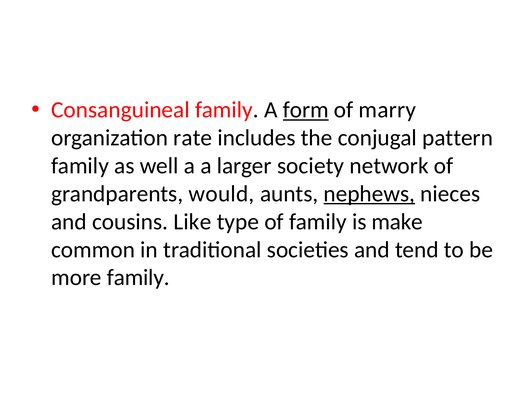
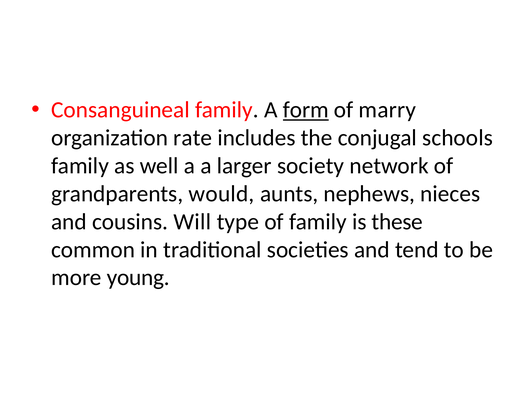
pattern: pattern -> schools
nephews underline: present -> none
Like: Like -> Will
make: make -> these
more family: family -> young
